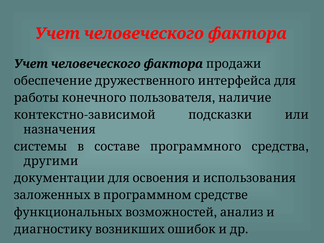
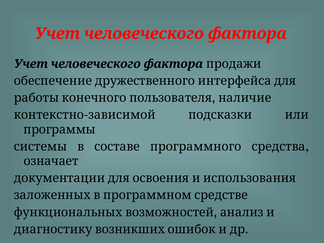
назначения: назначения -> программы
другими: другими -> означает
